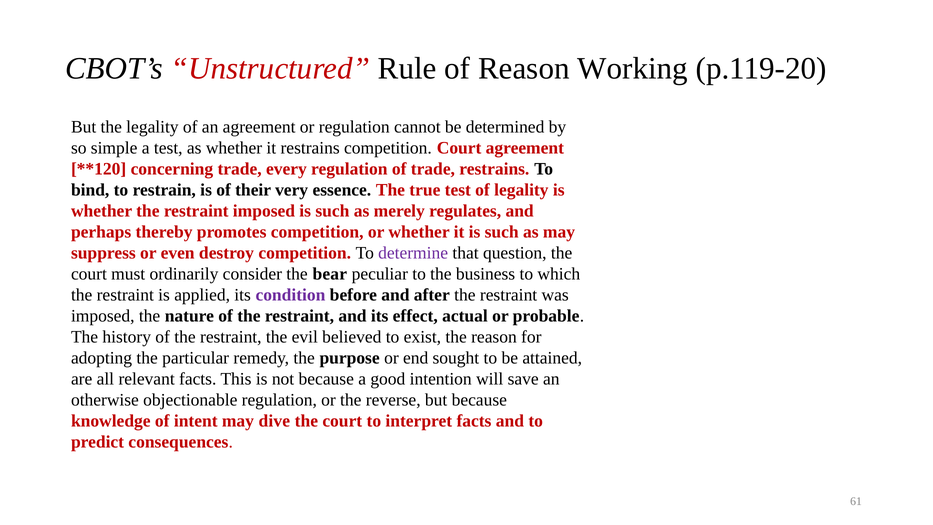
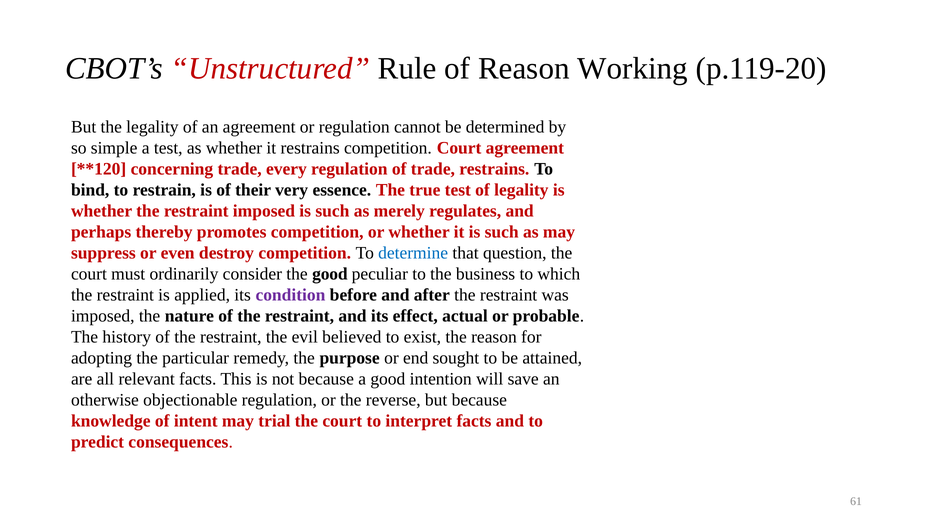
determine colour: purple -> blue
the bear: bear -> good
dive: dive -> trial
